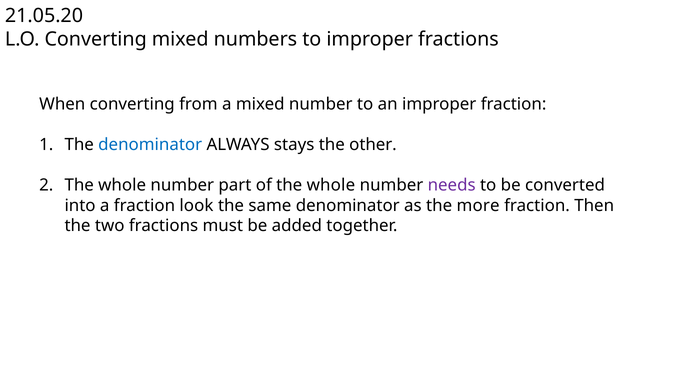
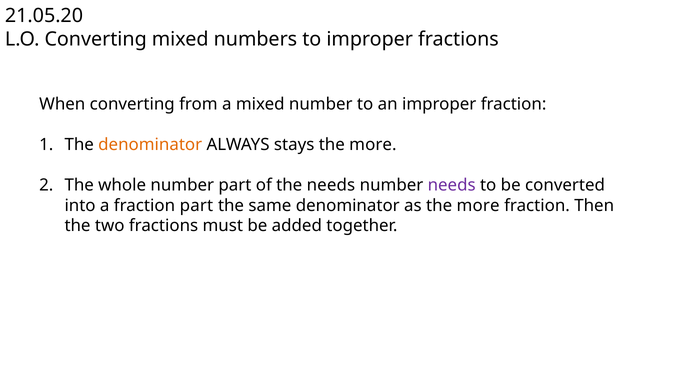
denominator at (150, 145) colour: blue -> orange
stays the other: other -> more
of the whole: whole -> needs
fraction look: look -> part
